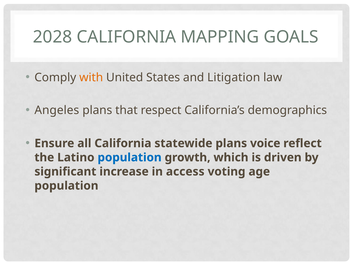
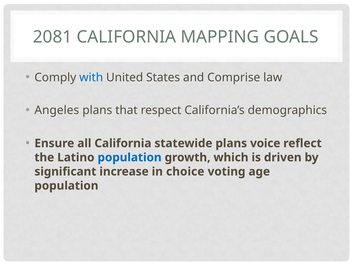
2028: 2028 -> 2081
with colour: orange -> blue
Litigation: Litigation -> Comprise
access: access -> choice
